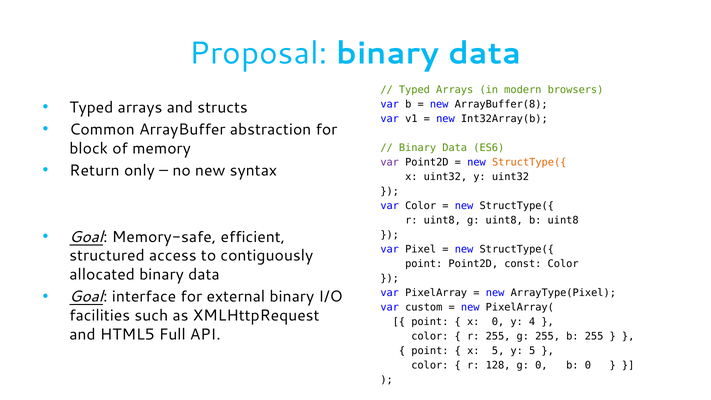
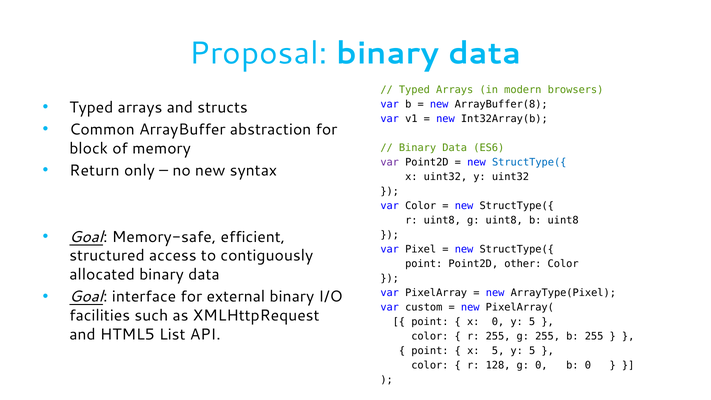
StructType({ at (529, 162) colour: orange -> blue
const: const -> other
0 y 4: 4 -> 5
Full: Full -> List
